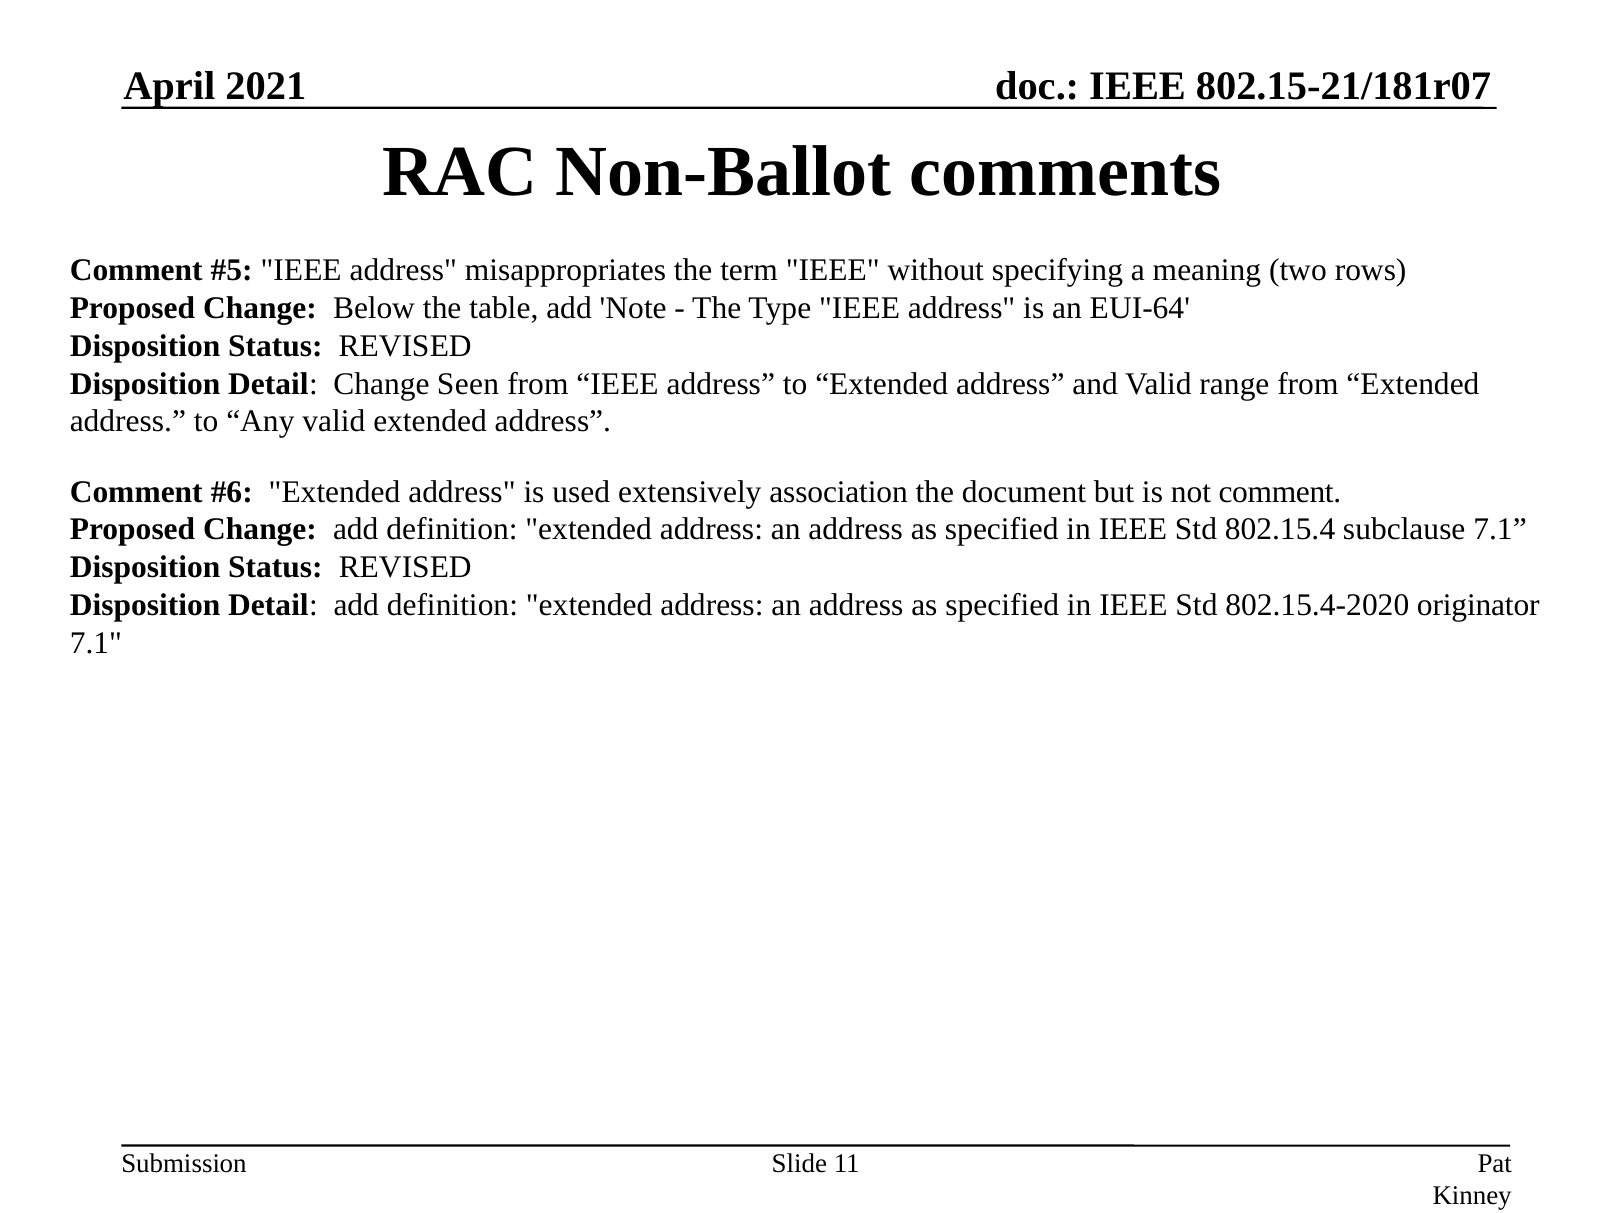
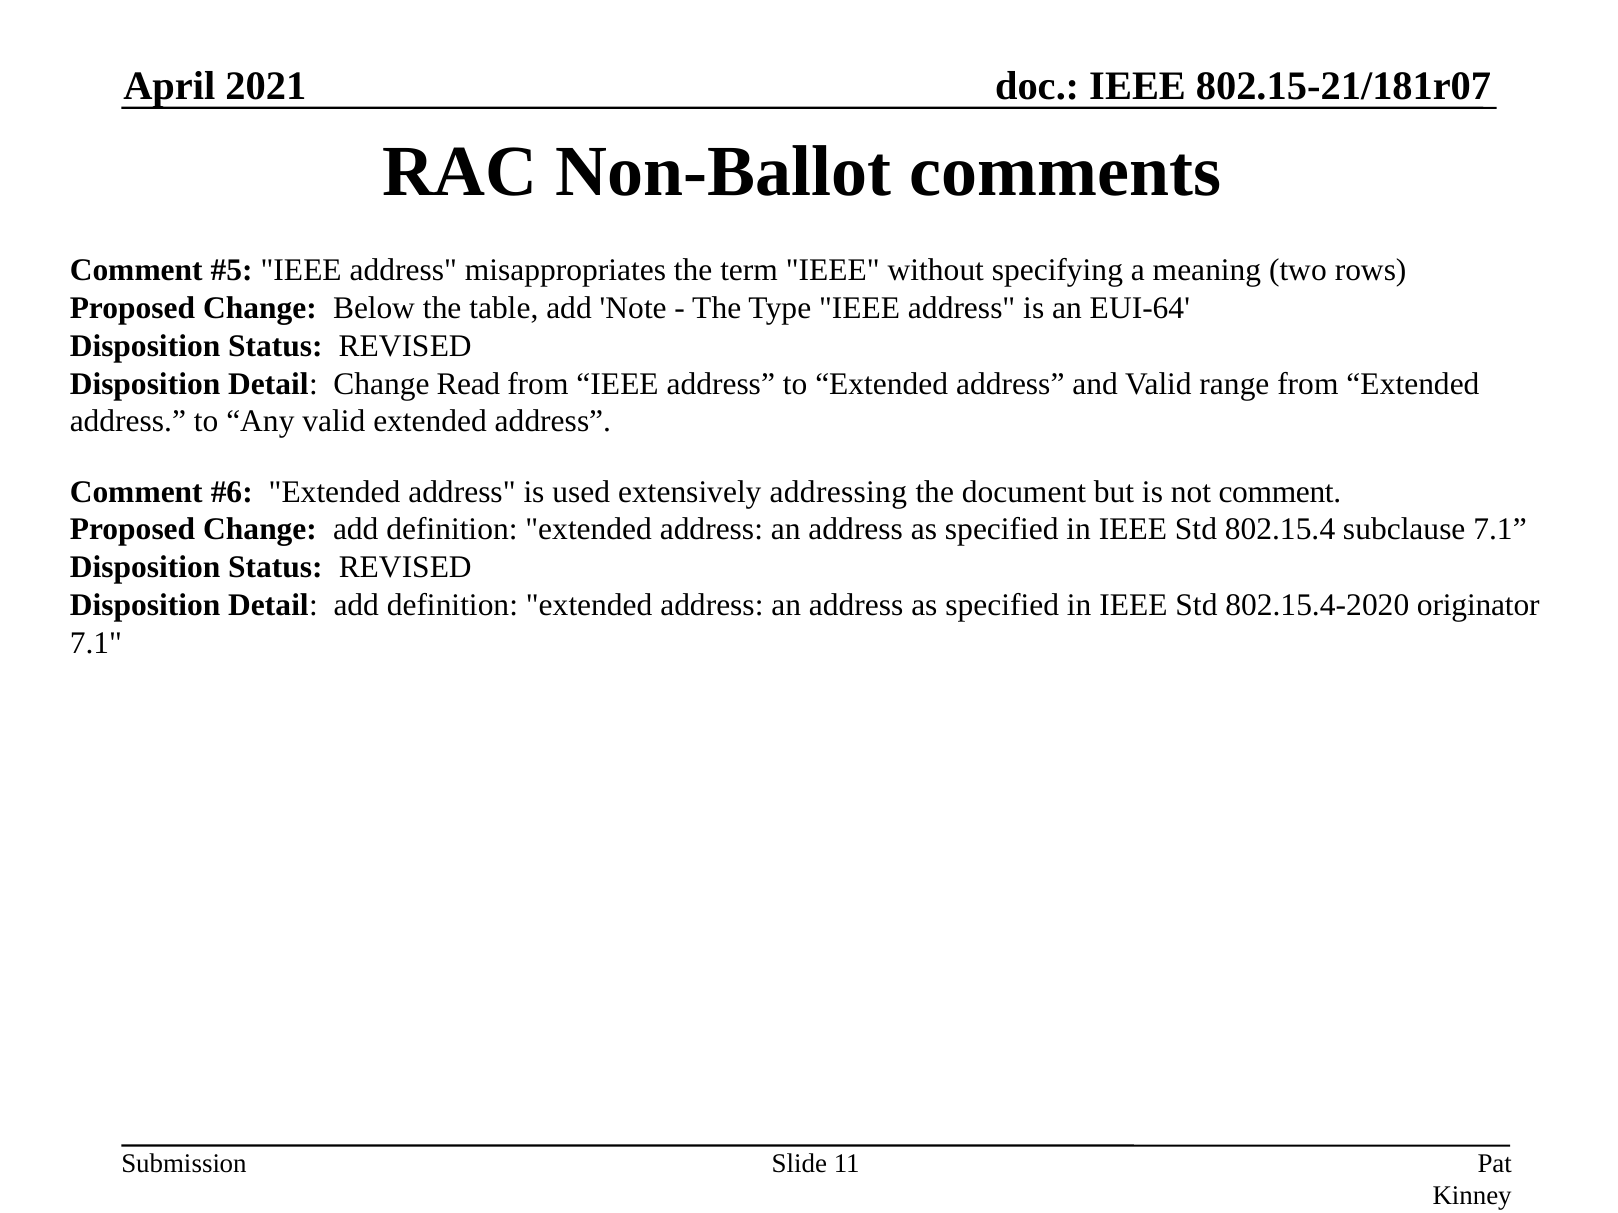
Seen: Seen -> Read
association: association -> addressing
